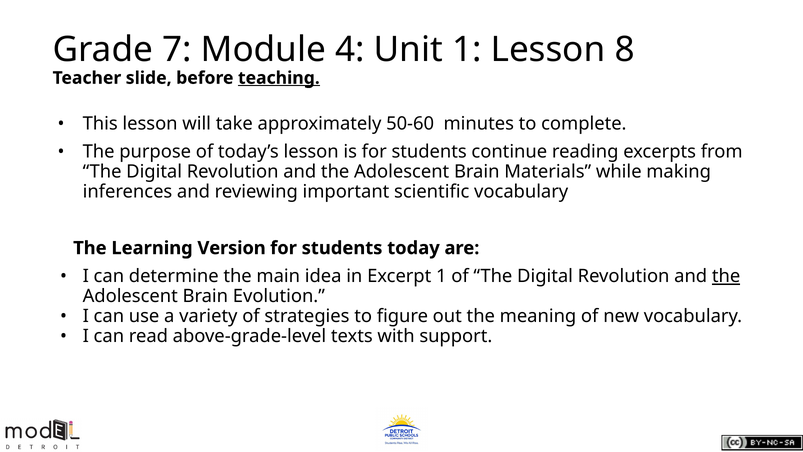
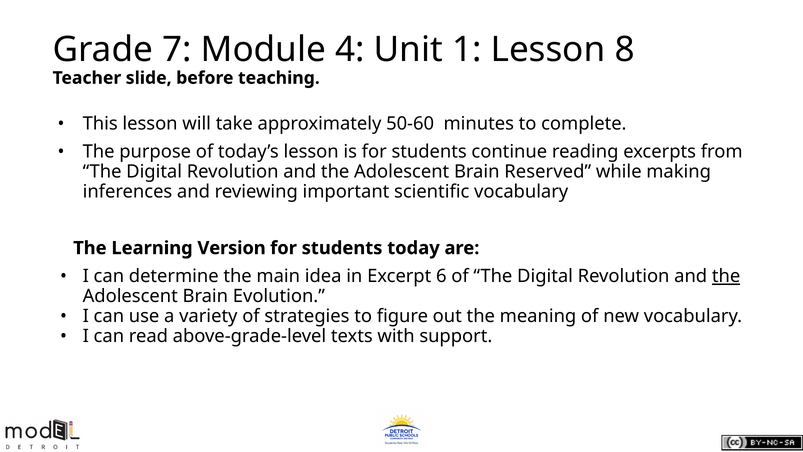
teaching underline: present -> none
Materials: Materials -> Reserved
Excerpt 1: 1 -> 6
